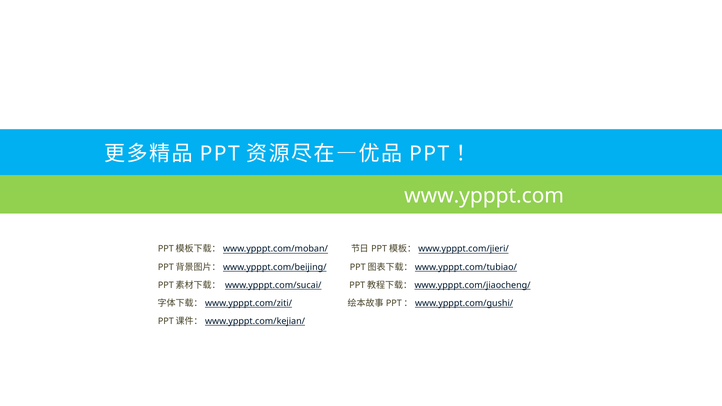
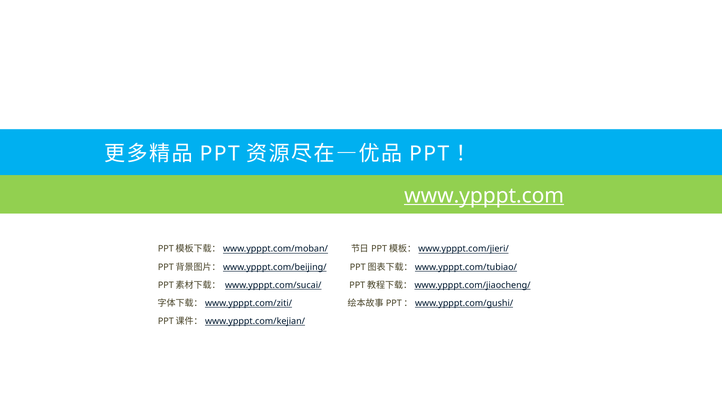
www.ypppt.com underline: none -> present
